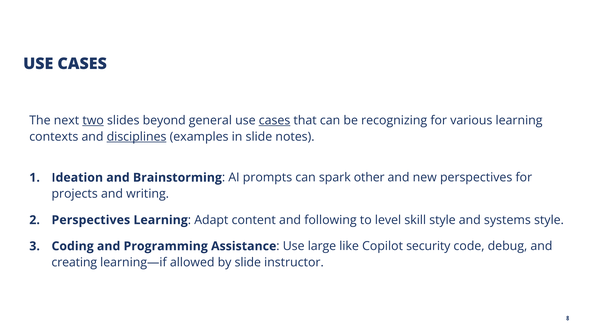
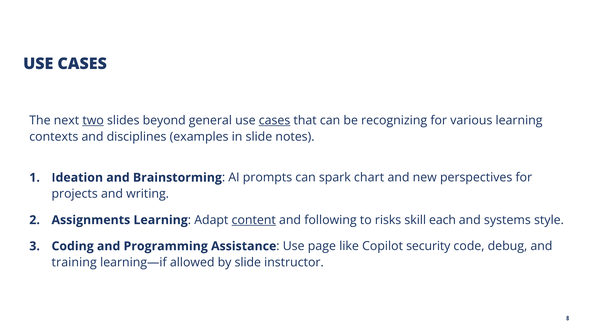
disciplines underline: present -> none
other: other -> chart
Perspectives at (91, 220): Perspectives -> Assignments
content underline: none -> present
level: level -> risks
skill style: style -> each
large: large -> page
creating: creating -> training
